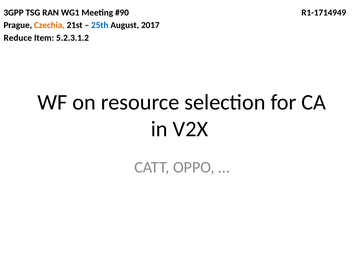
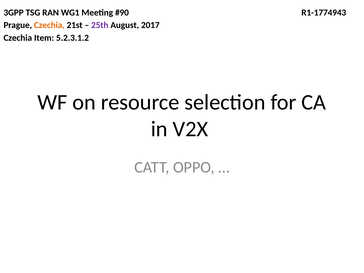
R1-1714949: R1-1714949 -> R1-1774943
25th colour: blue -> purple
Reduce at (18, 38): Reduce -> Czechia
